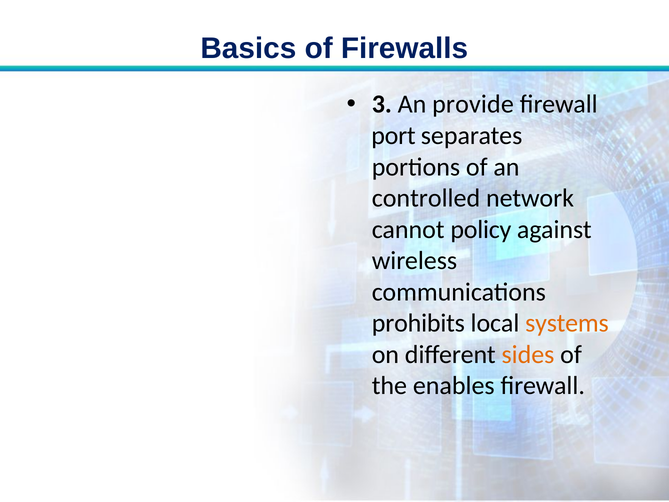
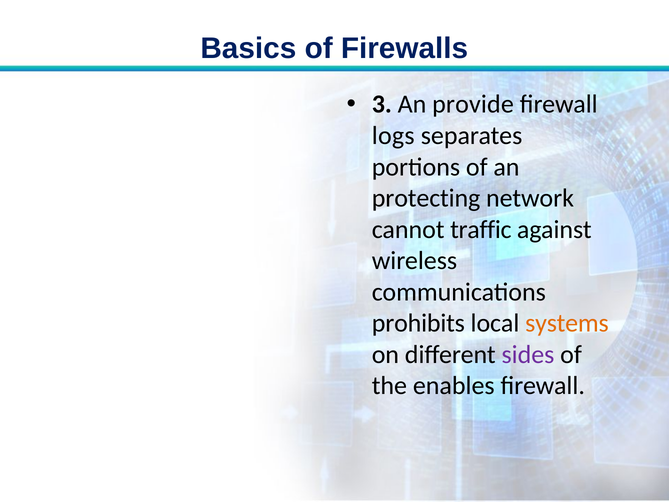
port: port -> logs
controlled: controlled -> protecting
policy: policy -> traffic
sides colour: orange -> purple
